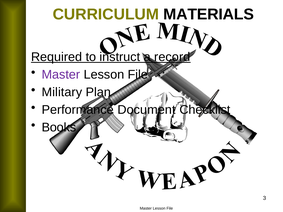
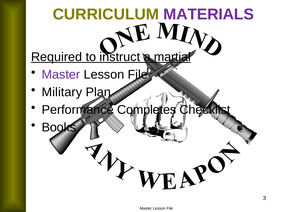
MATERIALS colour: black -> purple
record: record -> martial
Document: Document -> Completes
